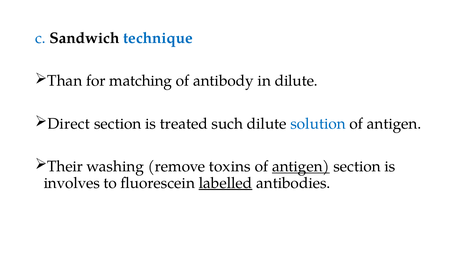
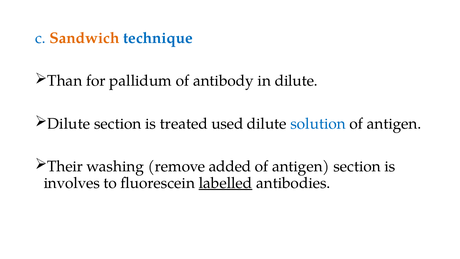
Sandwich colour: black -> orange
matching: matching -> pallidum
Direct at (69, 124): Direct -> Dilute
such: such -> used
toxins: toxins -> added
antigen at (301, 166) underline: present -> none
